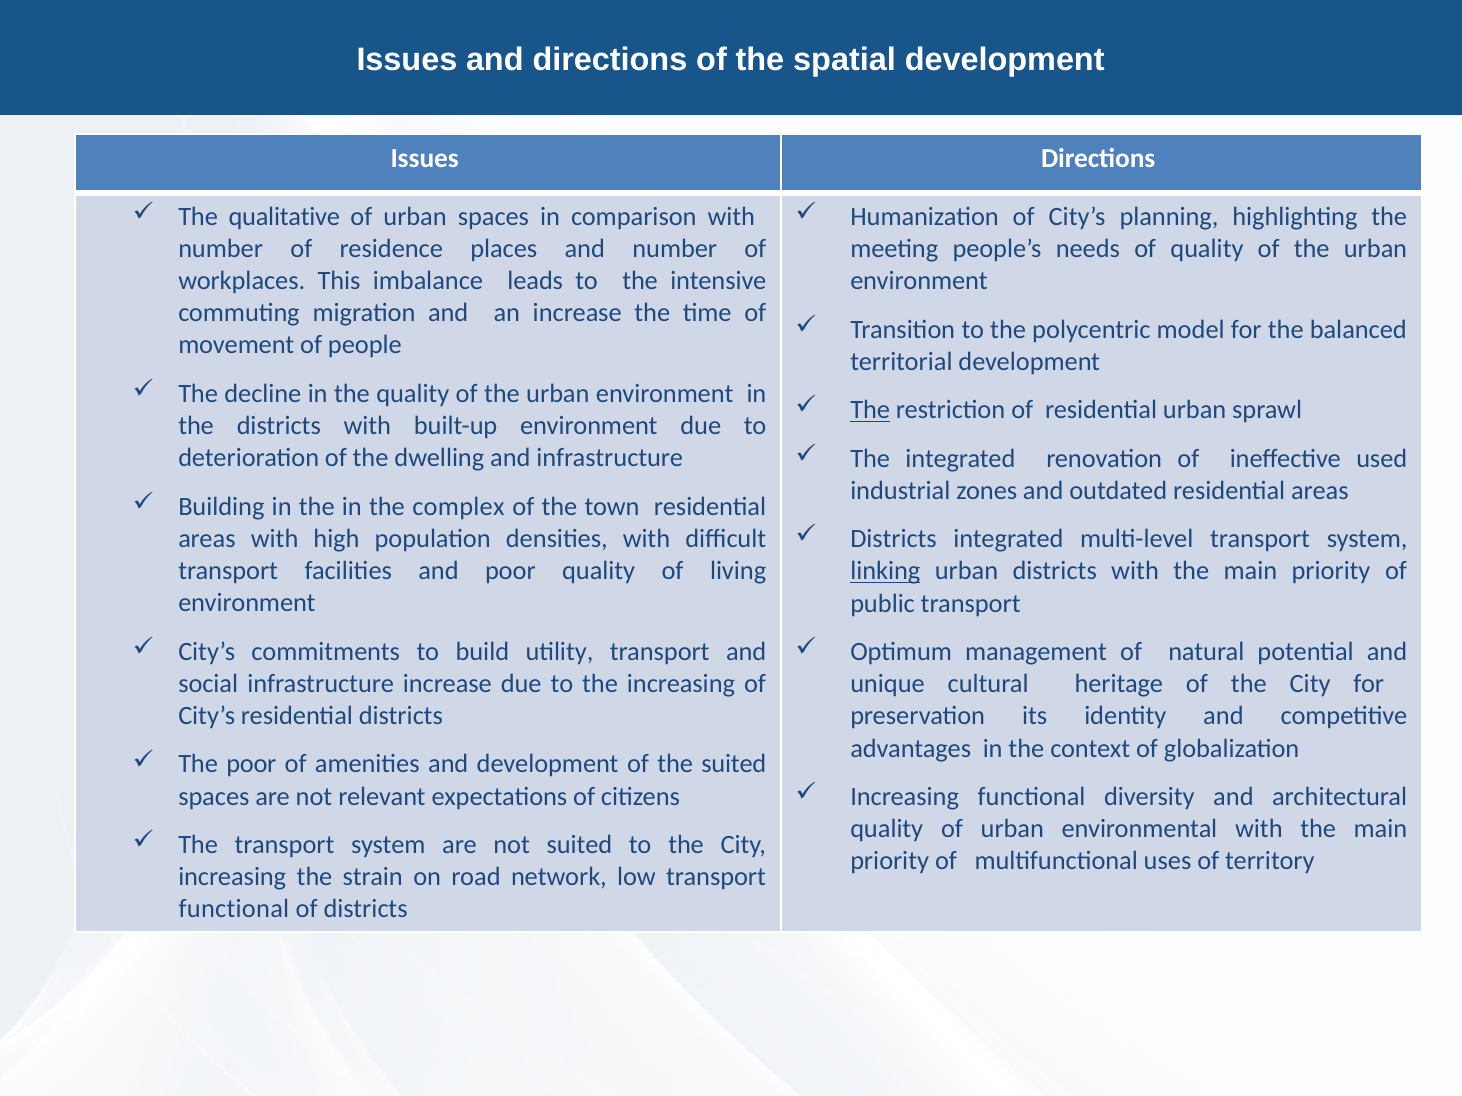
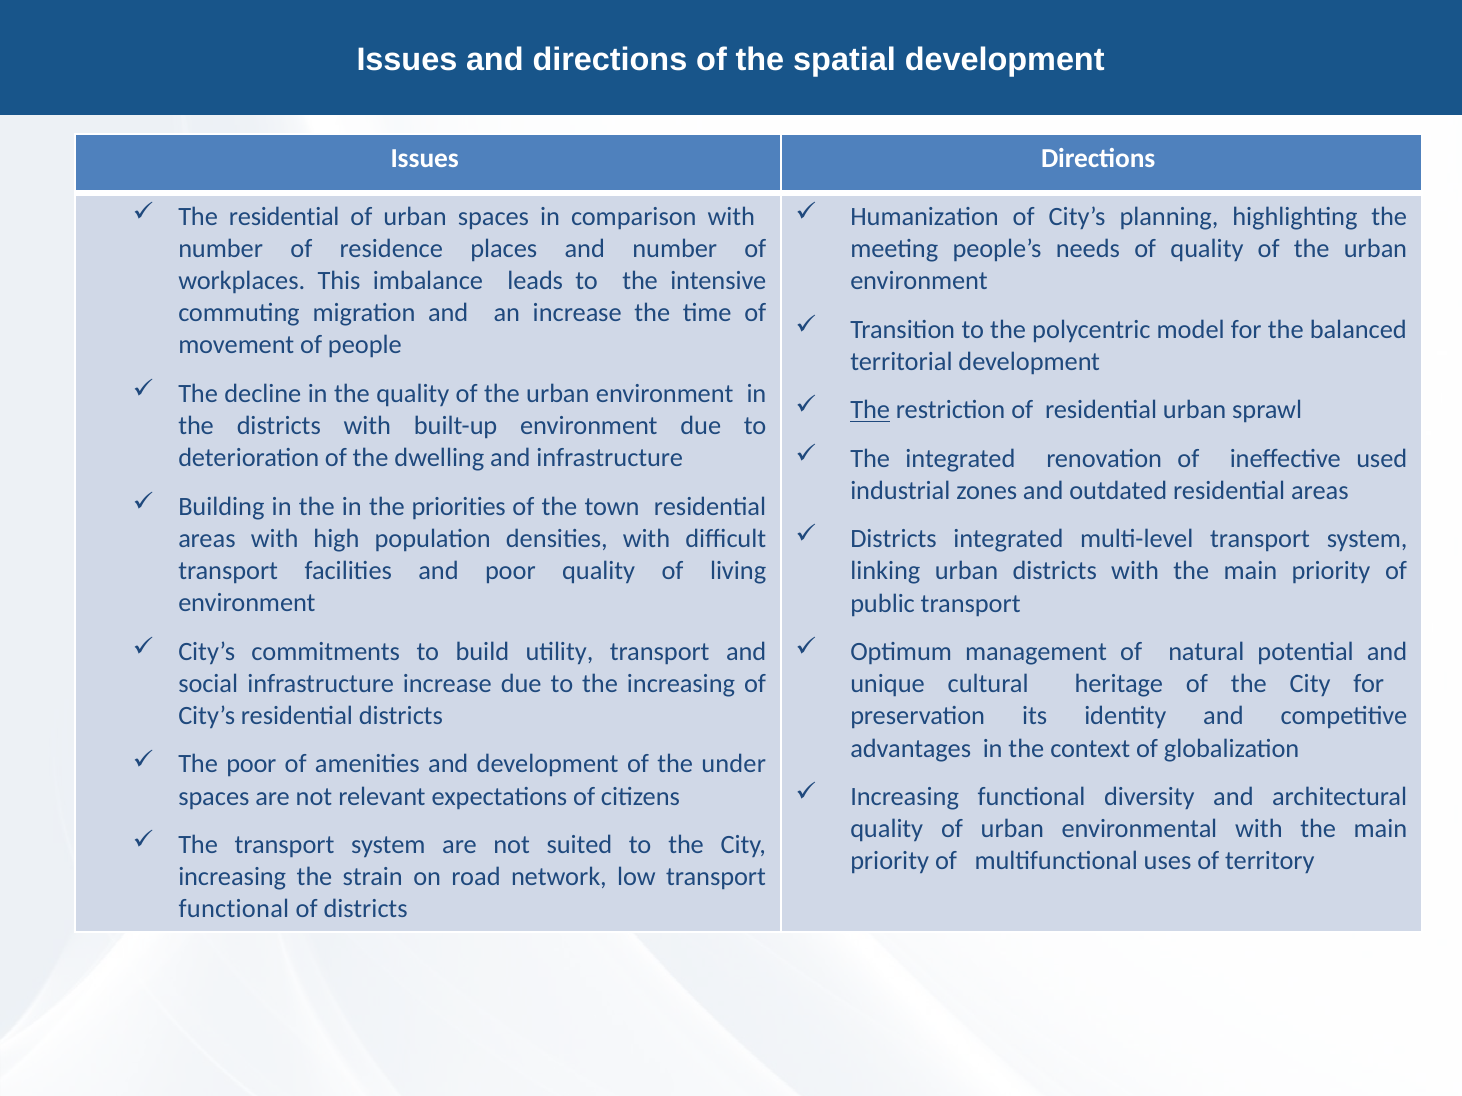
The qualitative: qualitative -> residential
complex: complex -> priorities
linking underline: present -> none
the suited: suited -> under
